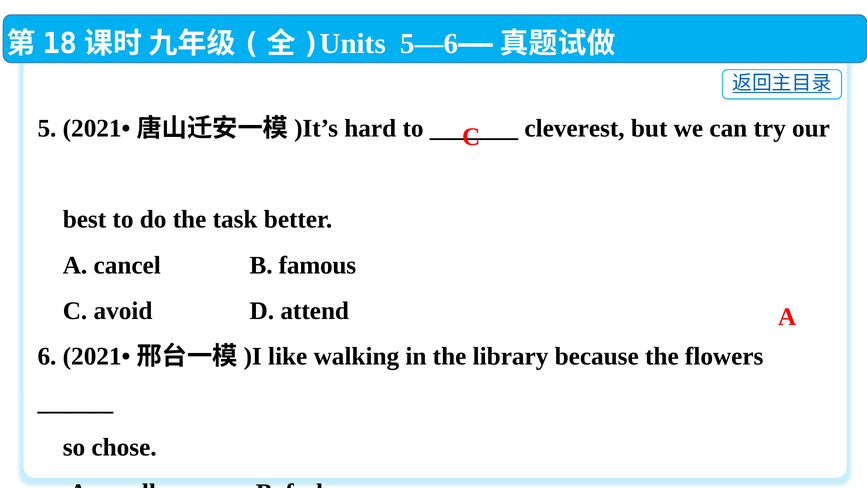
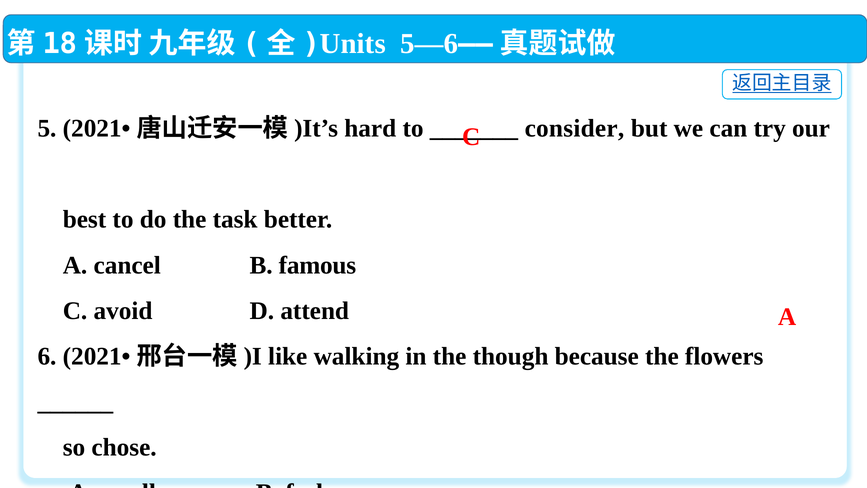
cleverest: cleverest -> consider
library: library -> though
